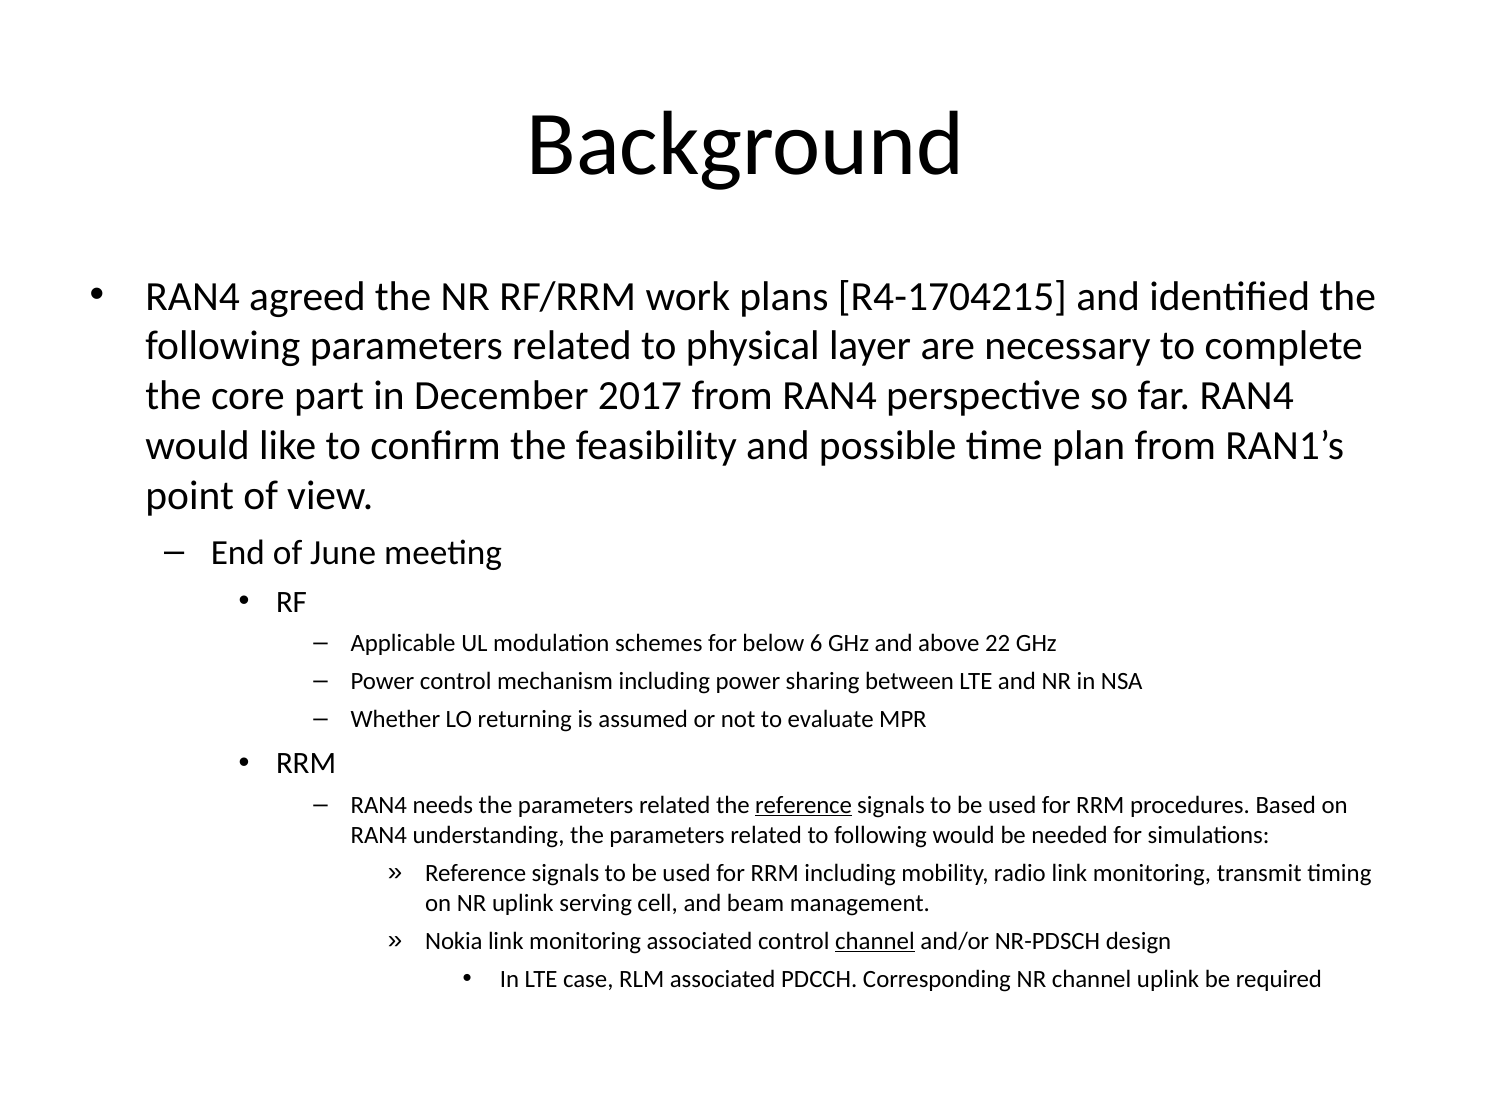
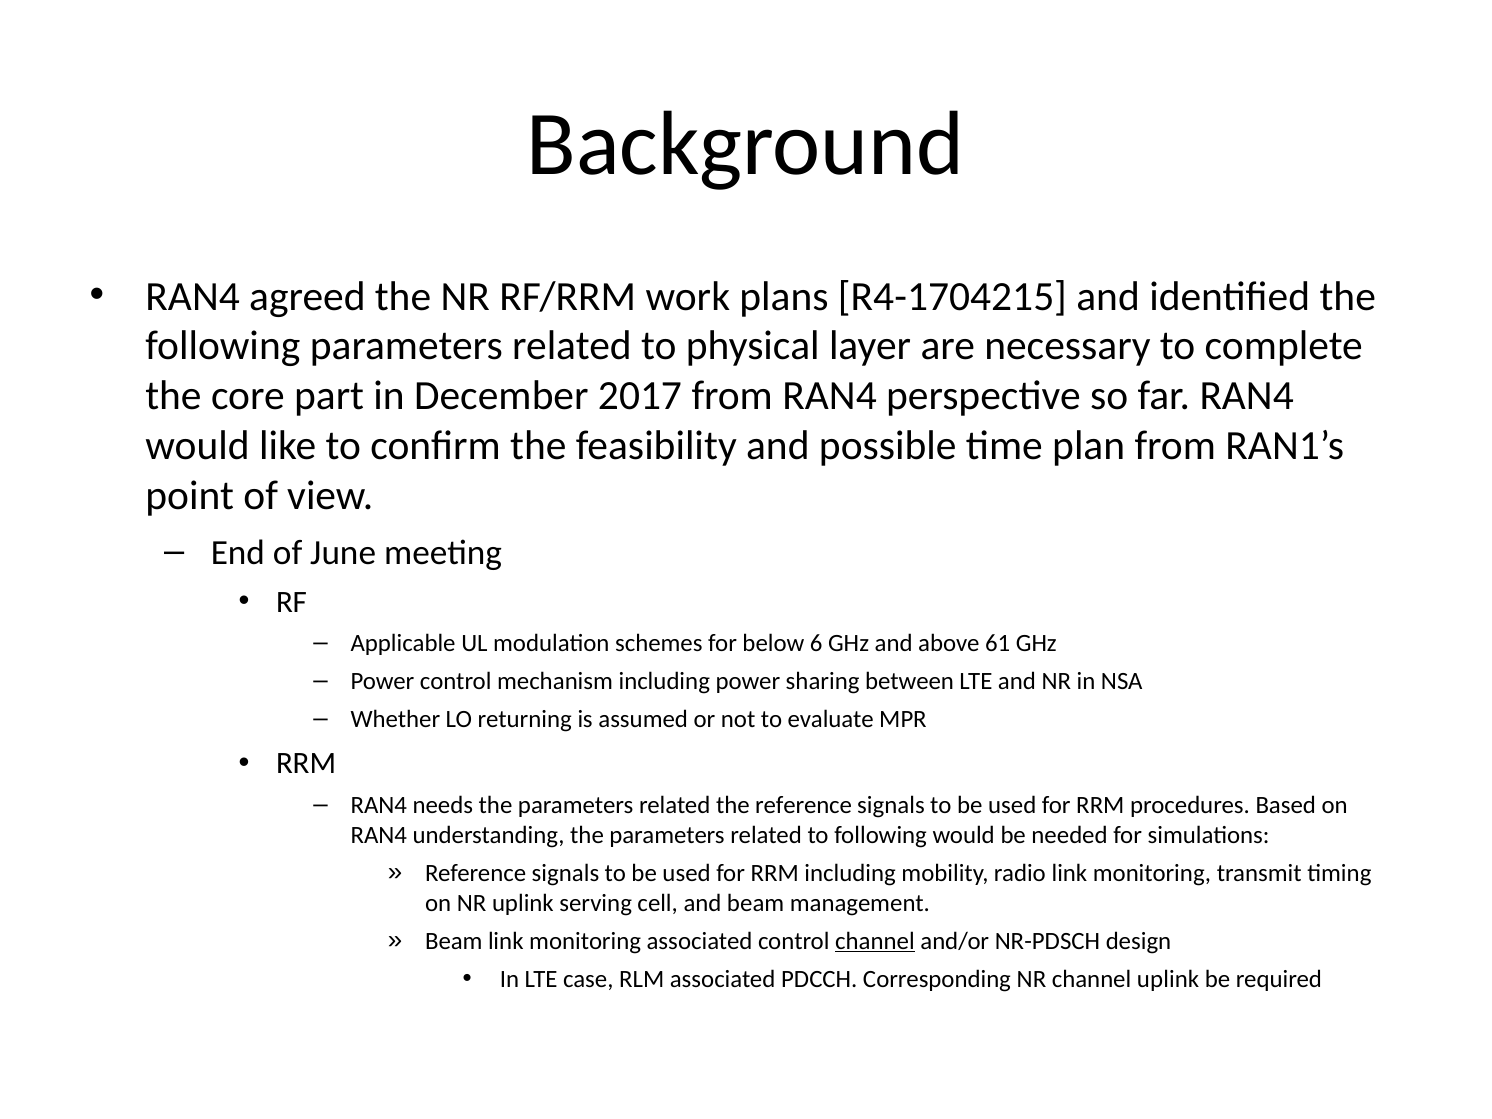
22: 22 -> 61
reference at (804, 805) underline: present -> none
Nokia at (454, 941): Nokia -> Beam
